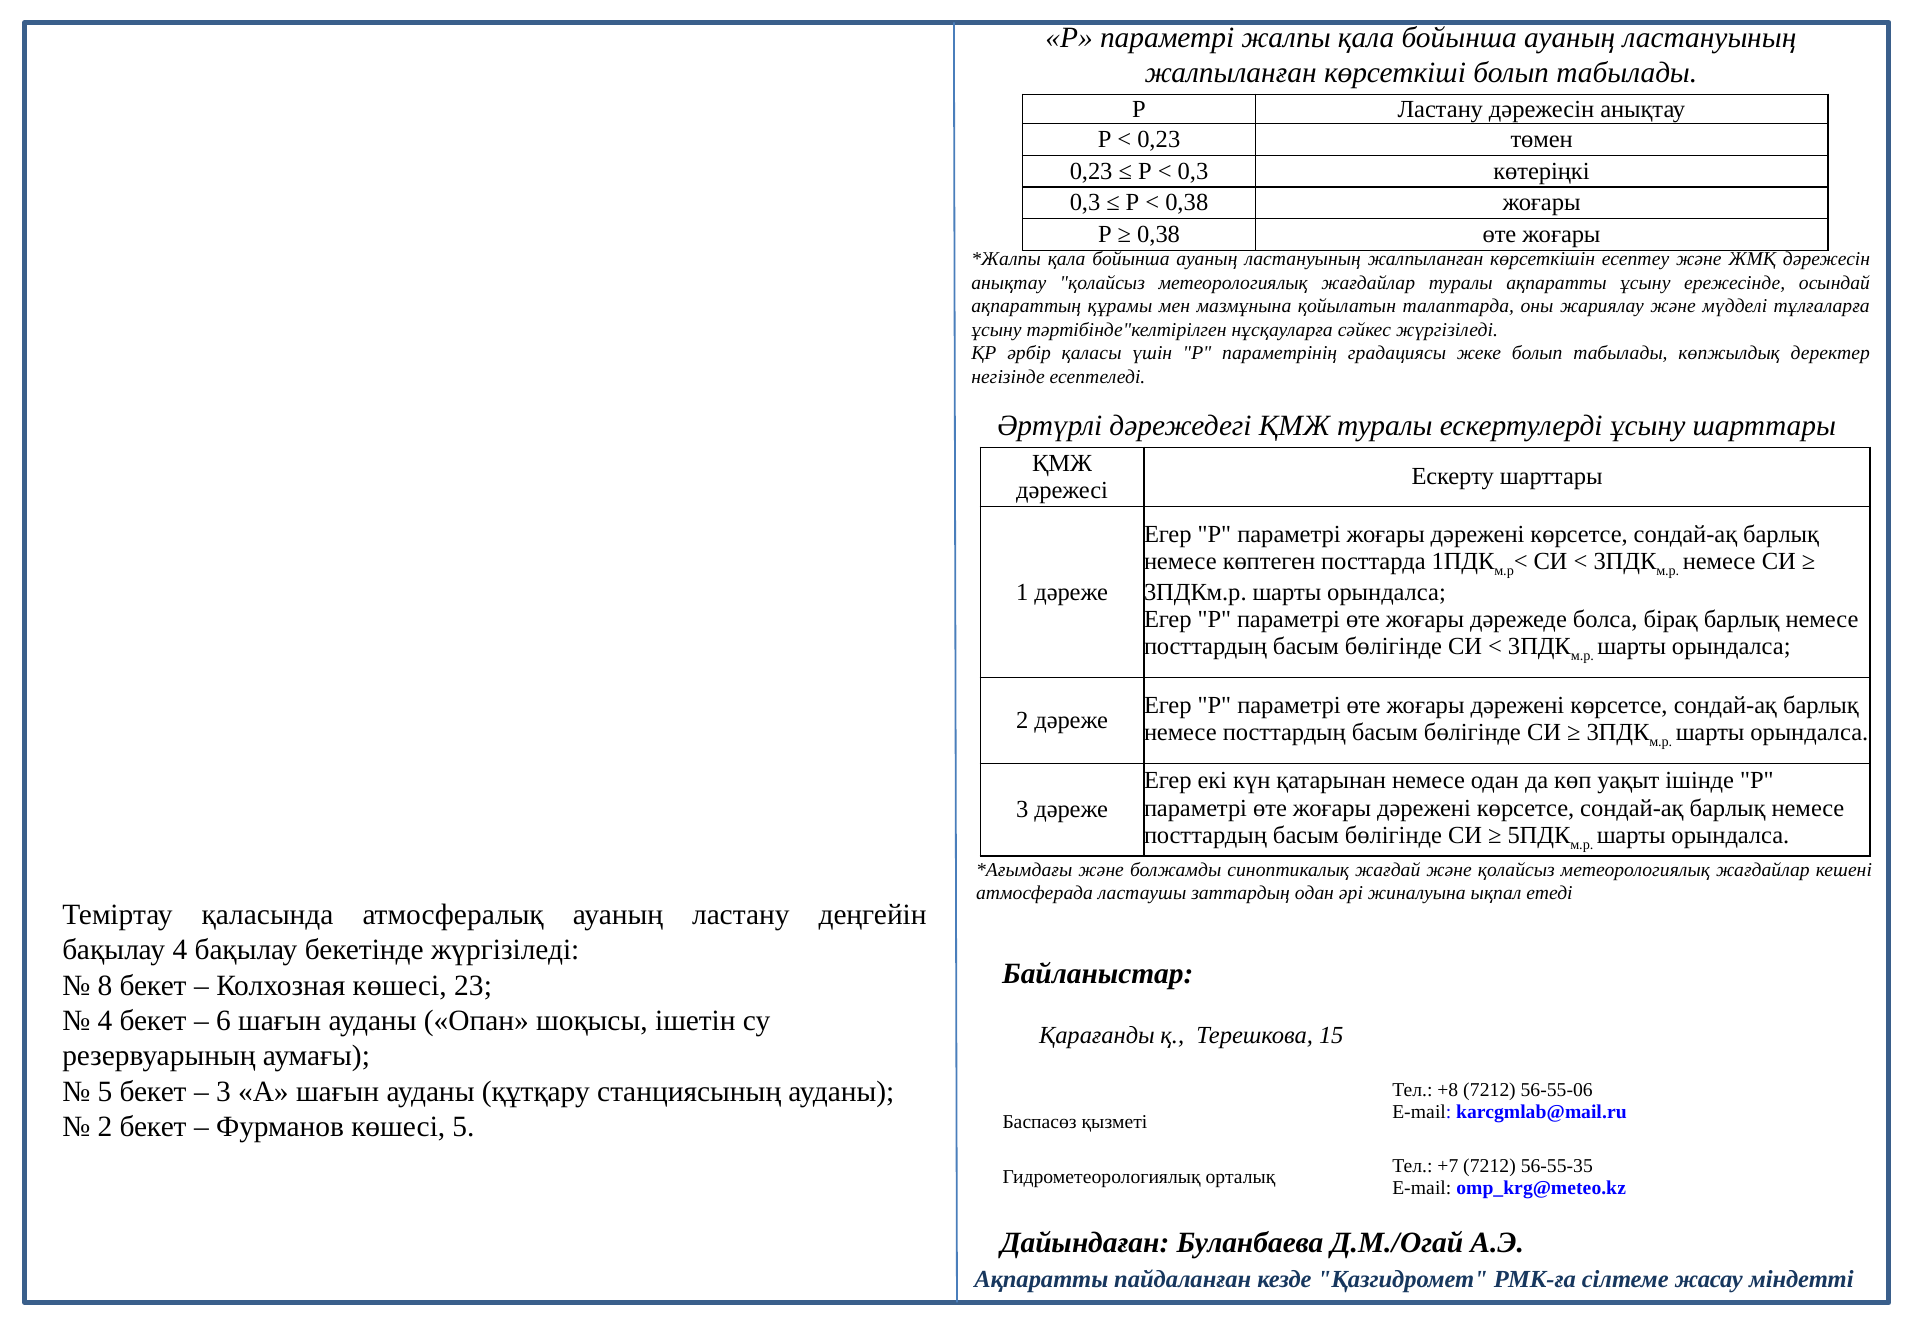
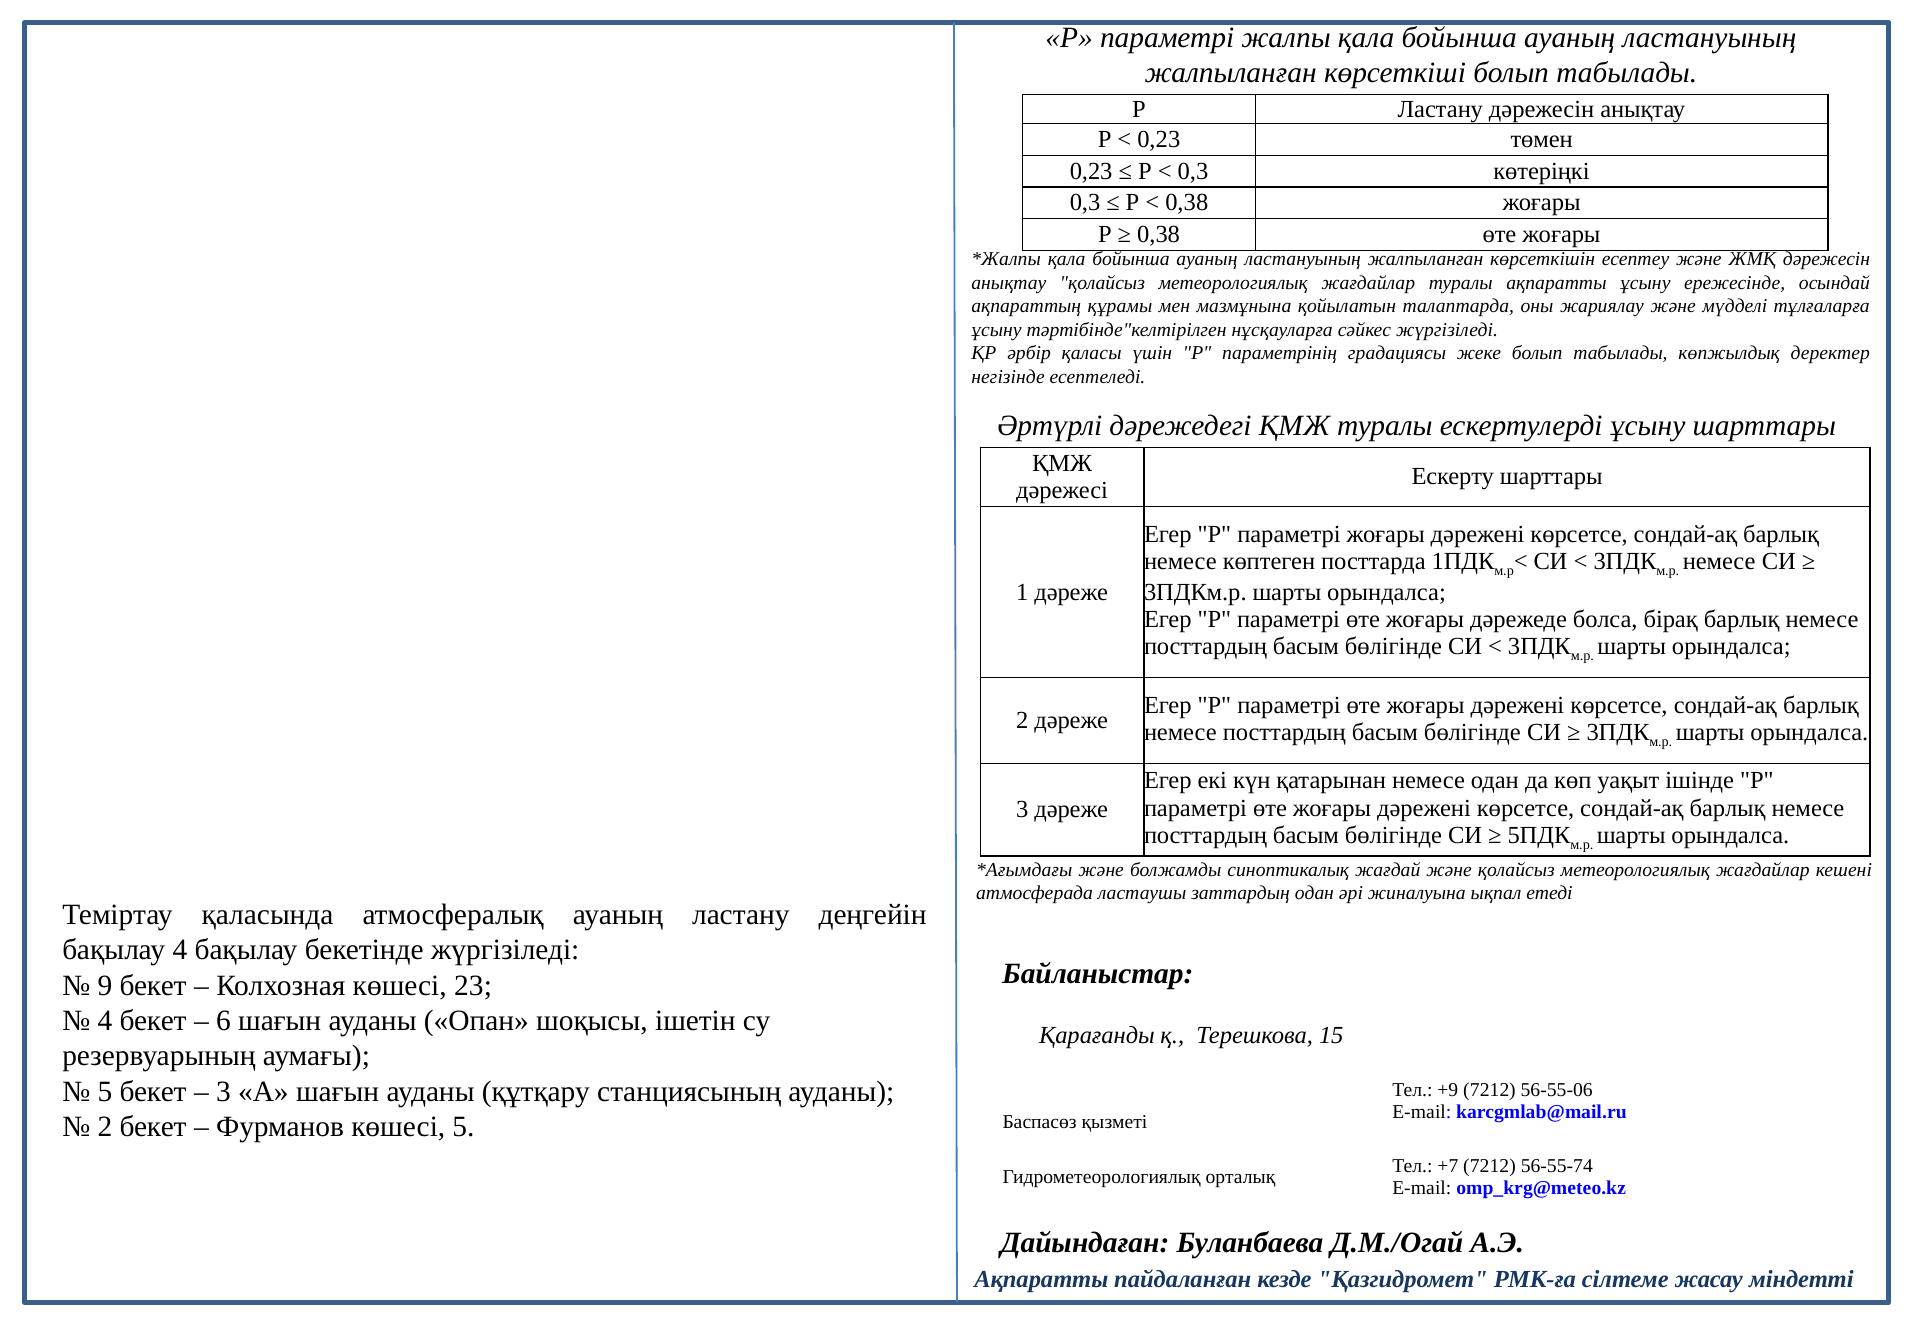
8: 8 -> 9
+8: +8 -> +9
56-55-35: 56-55-35 -> 56-55-74
